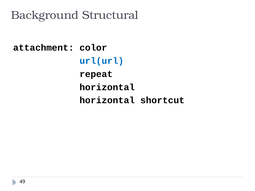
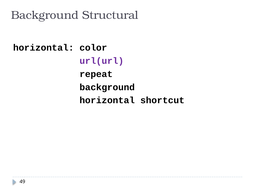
attachment at (44, 48): attachment -> horizontal
url(url colour: blue -> purple
horizontal at (107, 87): horizontal -> background
